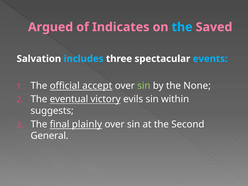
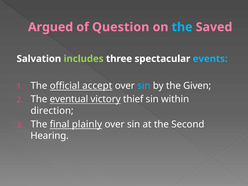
Indicates: Indicates -> Question
includes colour: light blue -> light green
sin at (144, 86) colour: light green -> light blue
None: None -> Given
evils: evils -> thief
suggests: suggests -> direction
General: General -> Hearing
